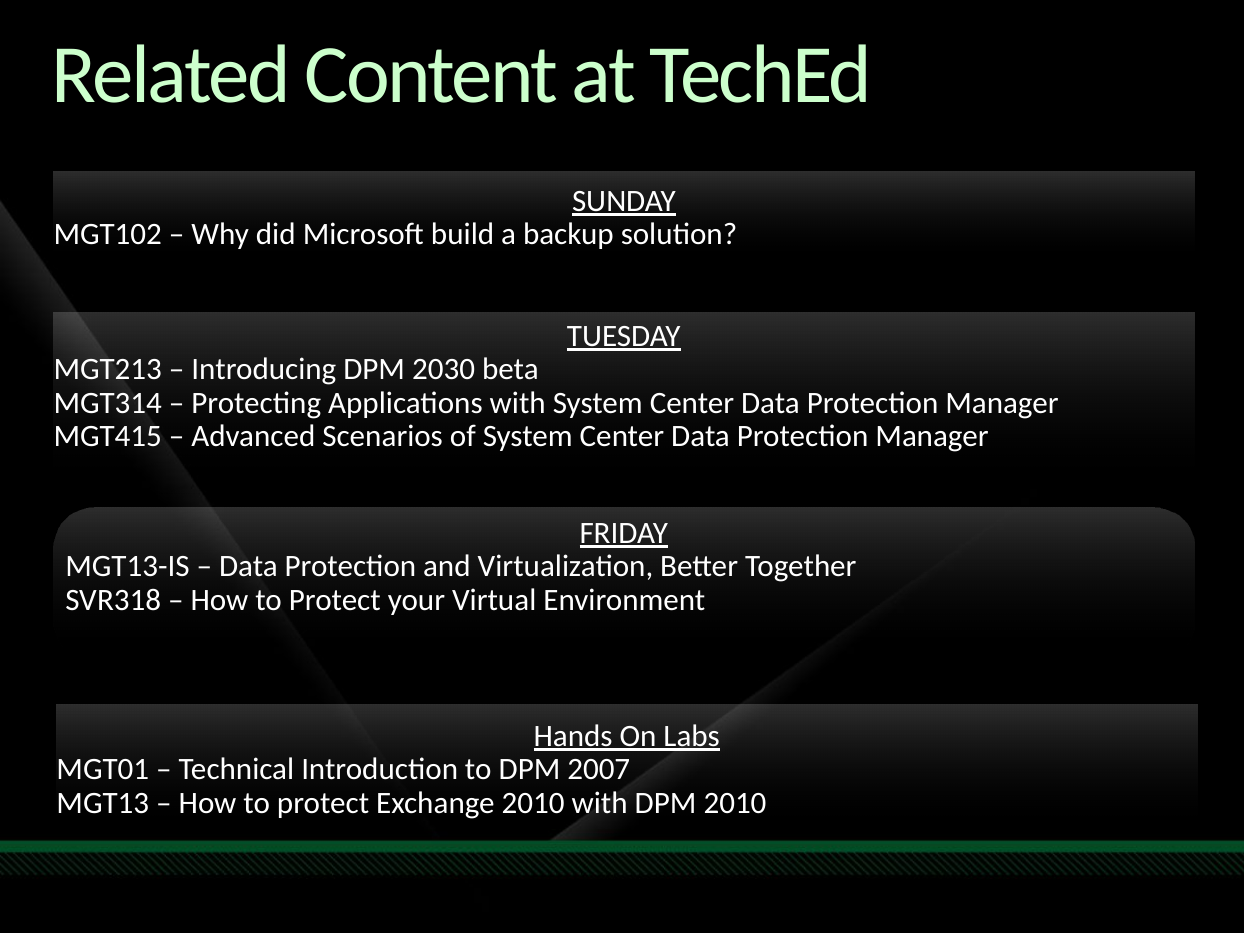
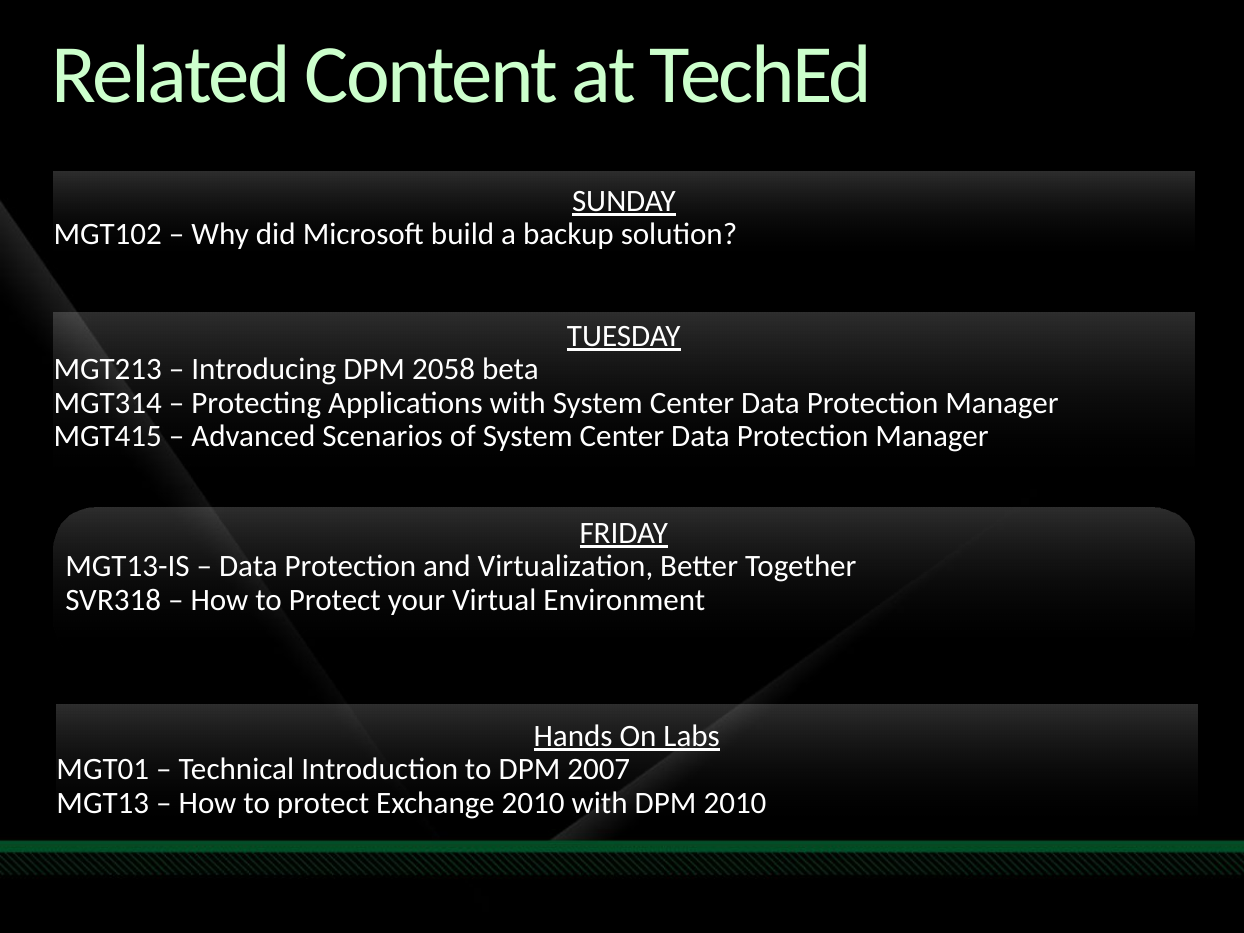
2030: 2030 -> 2058
